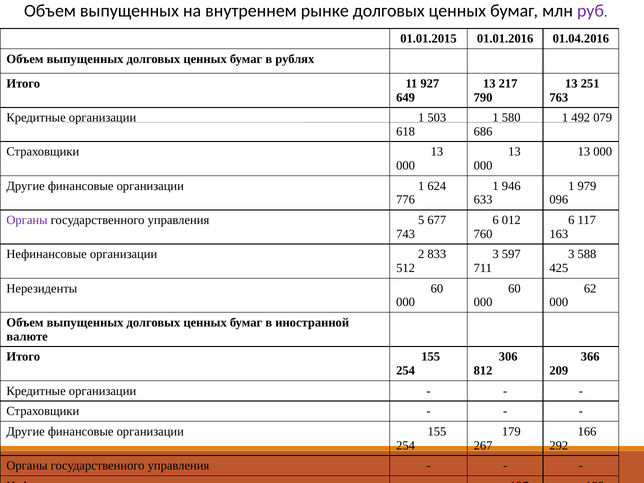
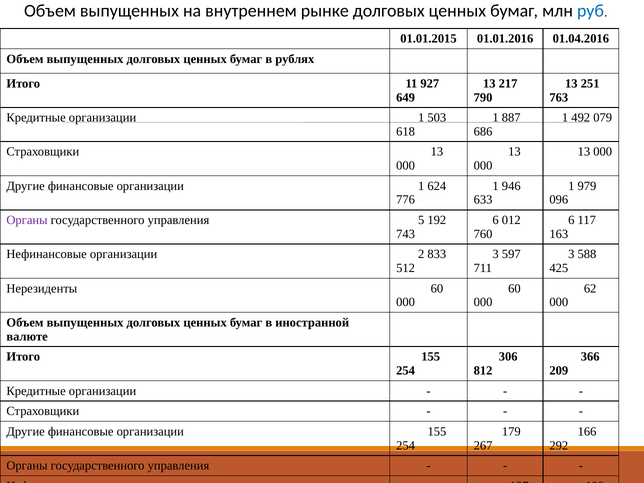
руб colour: purple -> blue
580: 580 -> 887
677: 677 -> 192
